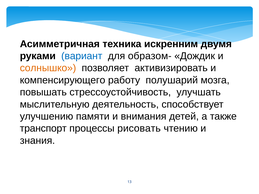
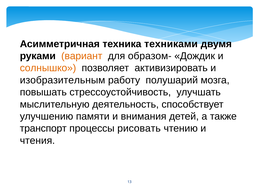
искренним: искренним -> техниками
вариант colour: blue -> orange
компенсирующего: компенсирующего -> изобразительным
знания: знания -> чтения
